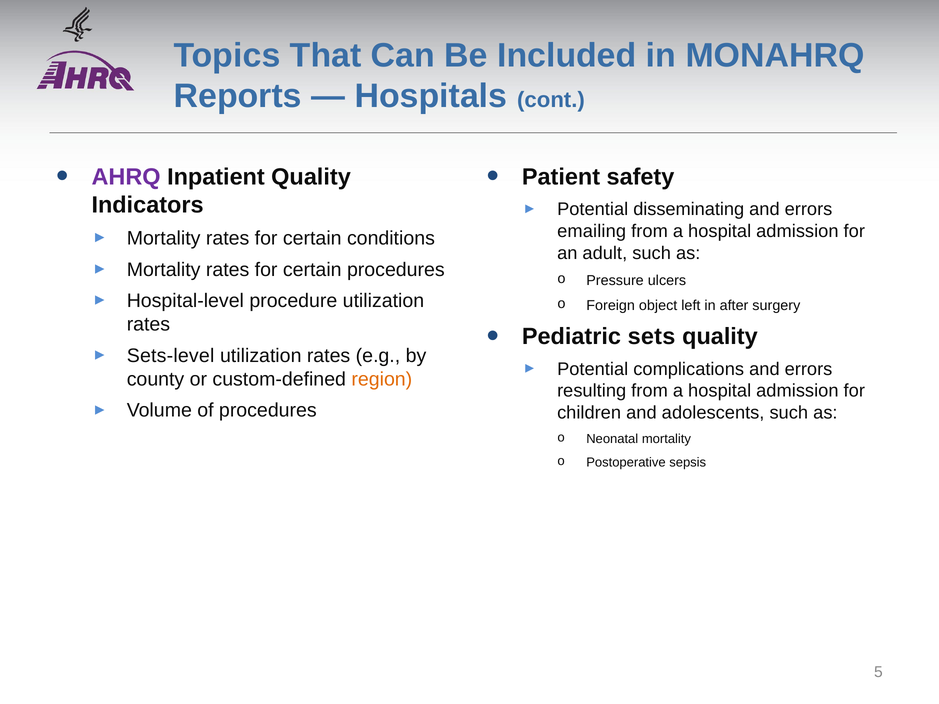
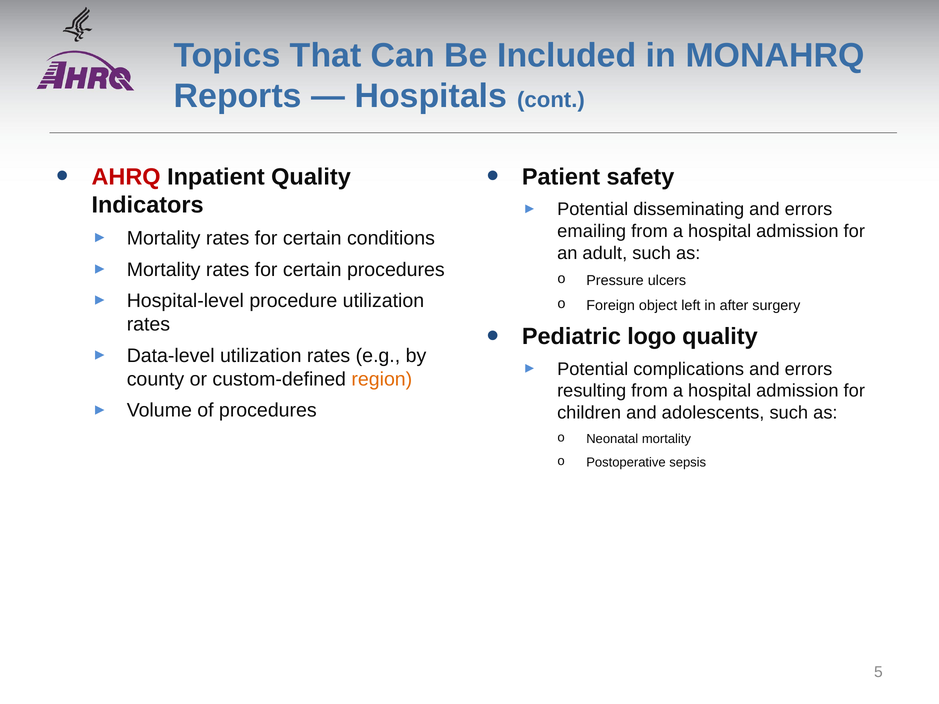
AHRQ colour: purple -> red
sets: sets -> logo
Sets-level: Sets-level -> Data-level
